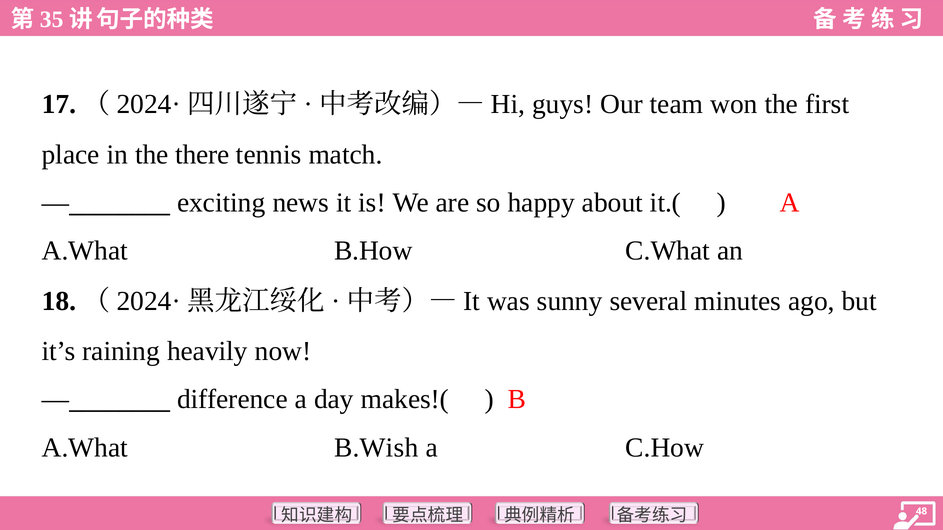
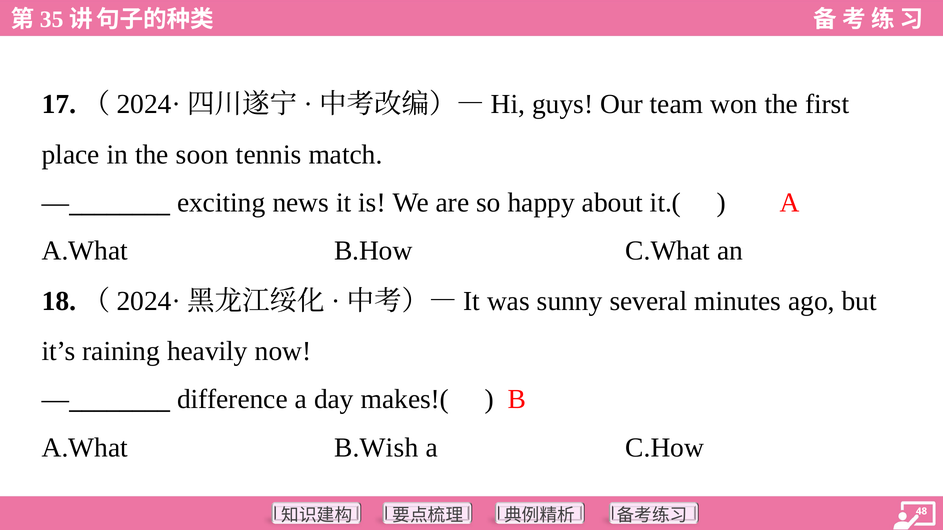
there: there -> soon
